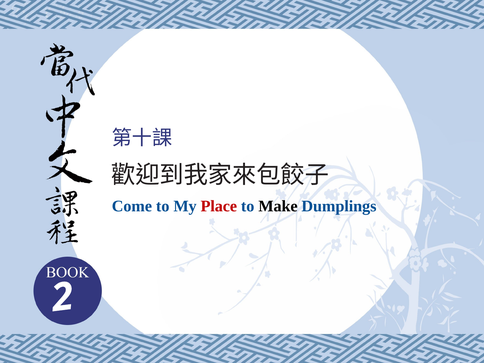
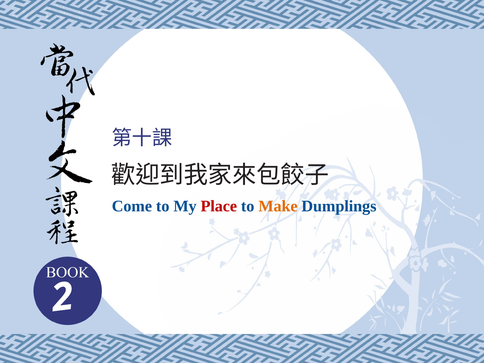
Make colour: black -> orange
